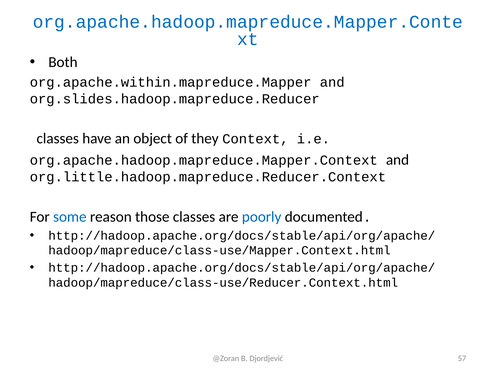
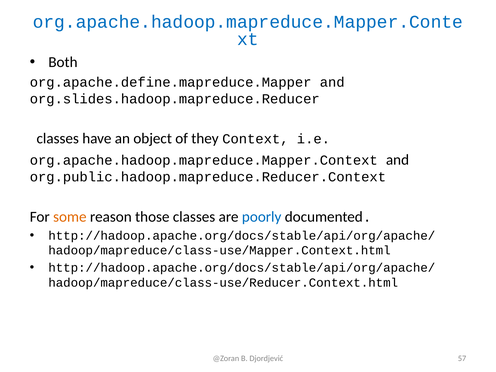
org.apache.within.mapreduce.Mapper: org.apache.within.mapreduce.Mapper -> org.apache.define.mapreduce.Mapper
org.little.hadoop.mapreduce.Reducer.Context: org.little.hadoop.mapreduce.Reducer.Context -> org.public.hadoop.mapreduce.Reducer.Context
some colour: blue -> orange
